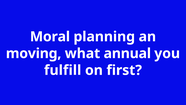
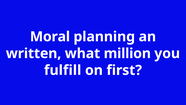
moving: moving -> written
annual: annual -> million
